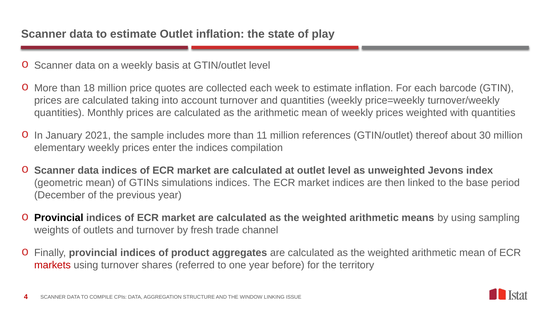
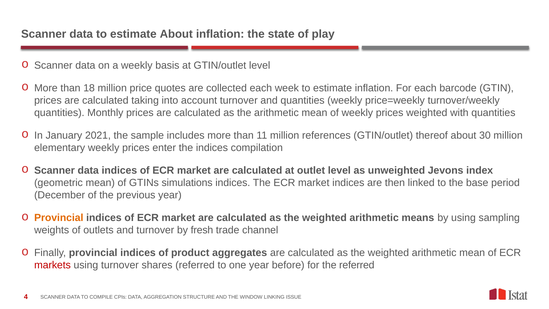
estimate Outlet: Outlet -> About
Provincial at (59, 218) colour: black -> orange
the territory: territory -> referred
